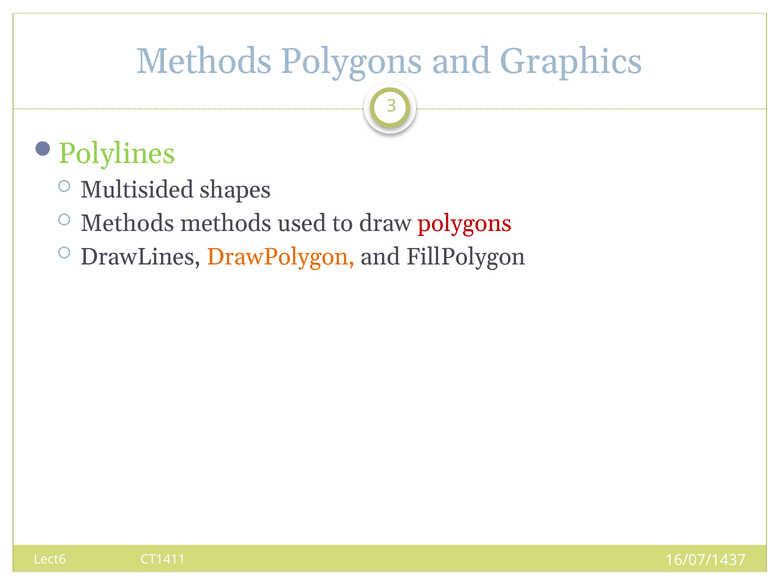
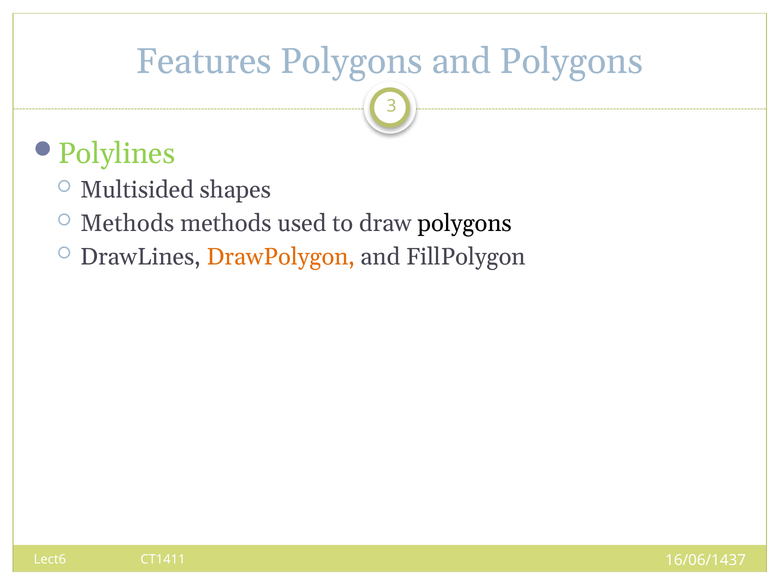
Methods at (204, 61): Methods -> Features
and Graphics: Graphics -> Polygons
polygons at (465, 223) colour: red -> black
16/07/1437: 16/07/1437 -> 16/06/1437
